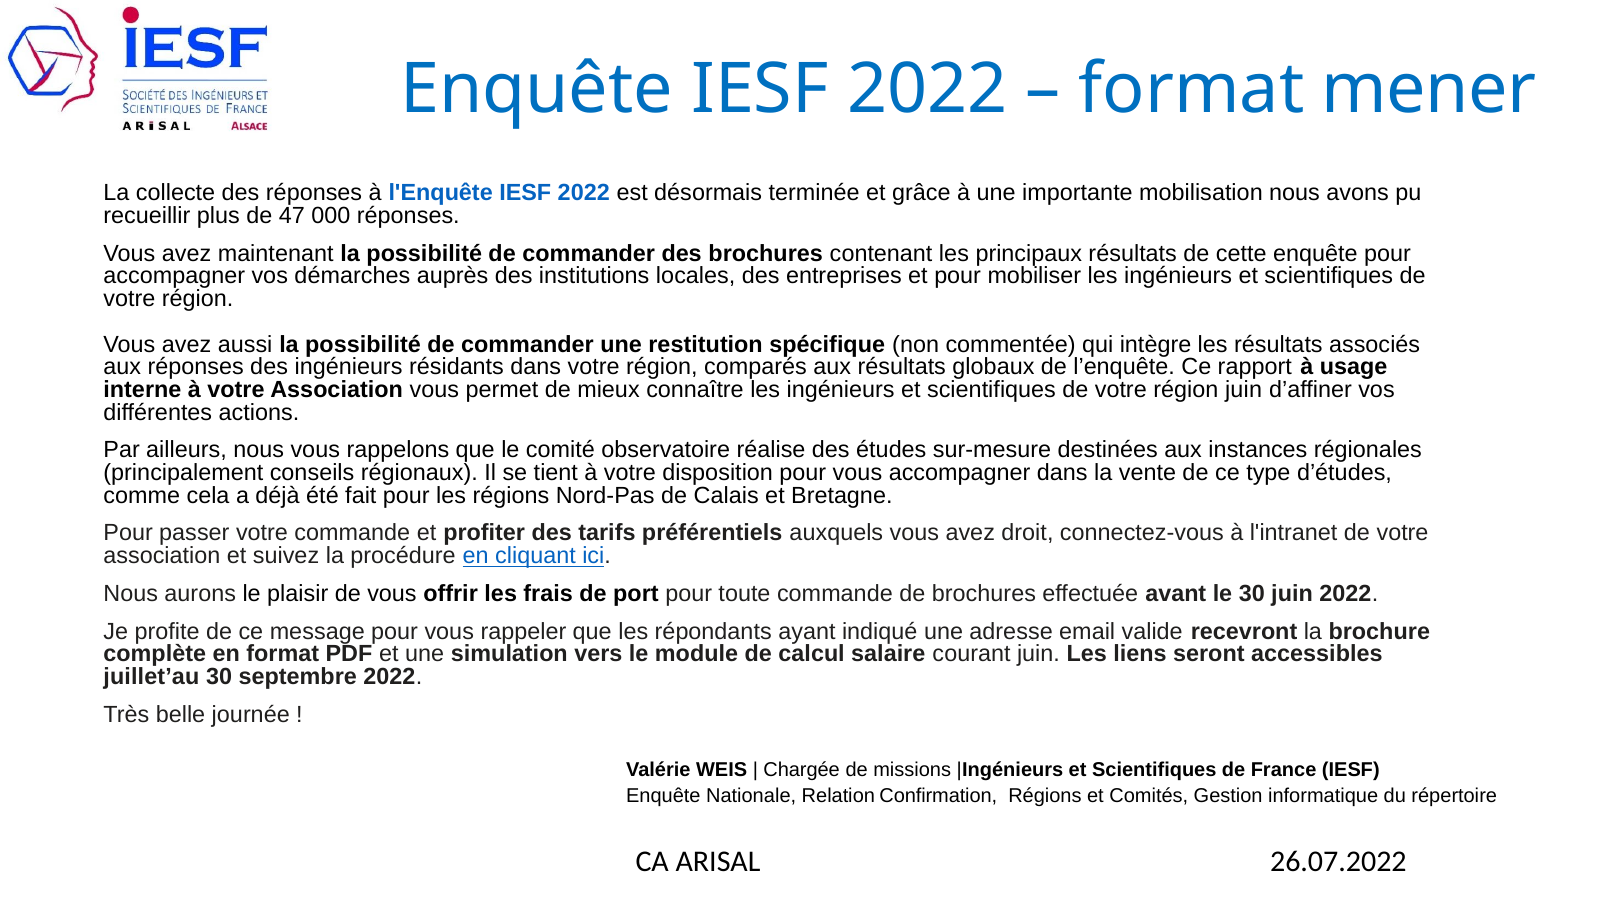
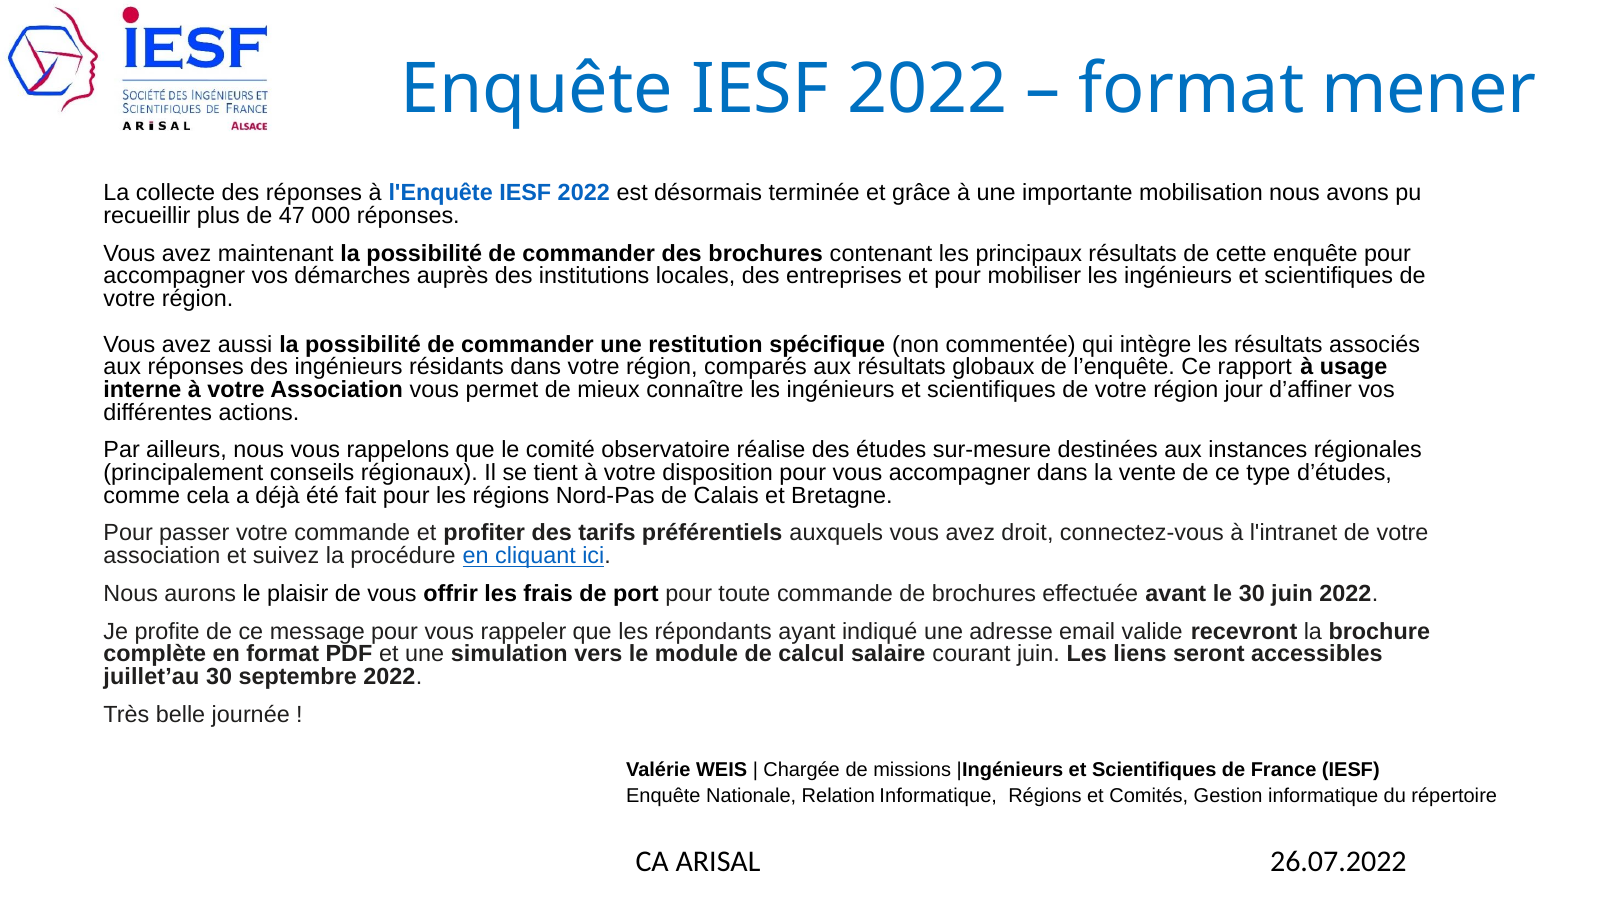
région juin: juin -> jour
Relation Confirmation: Confirmation -> Informatique
